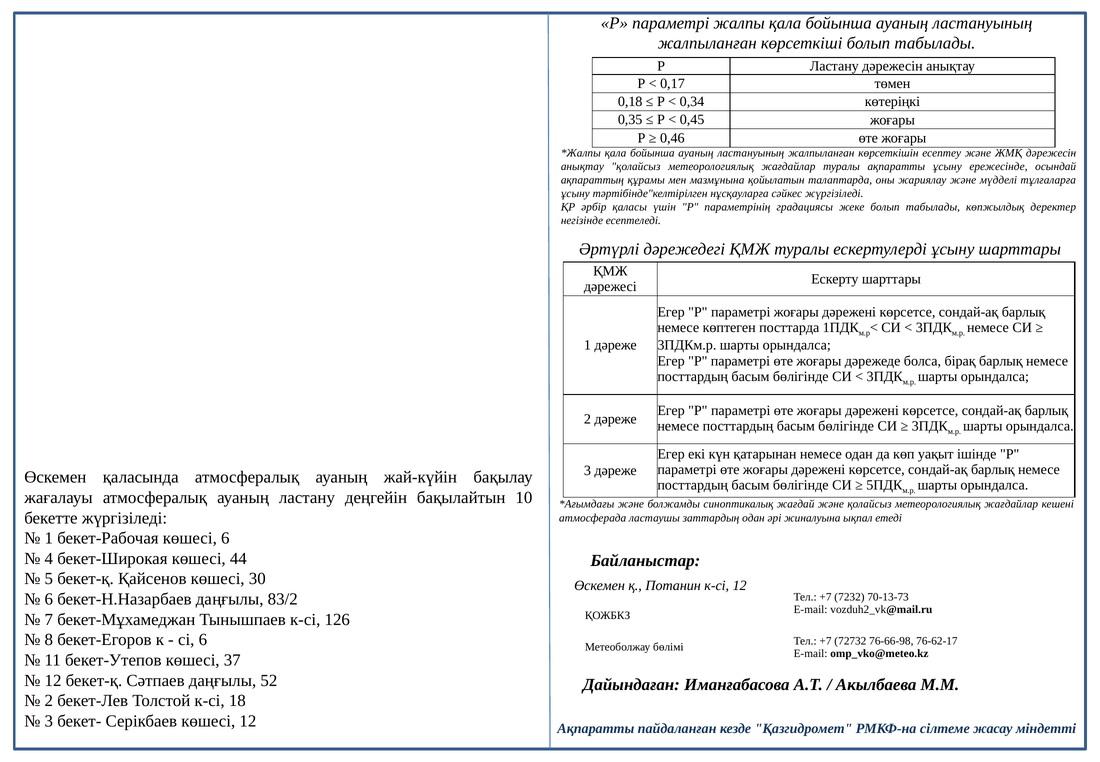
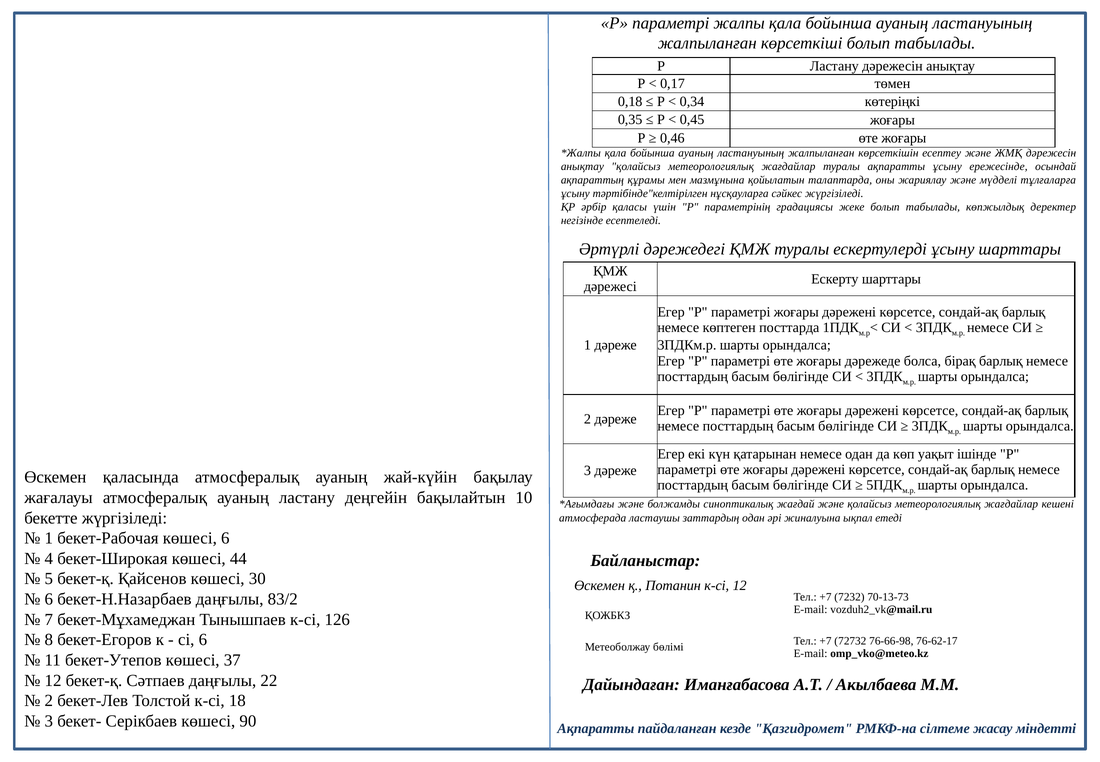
52: 52 -> 22
көшесі 12: 12 -> 90
